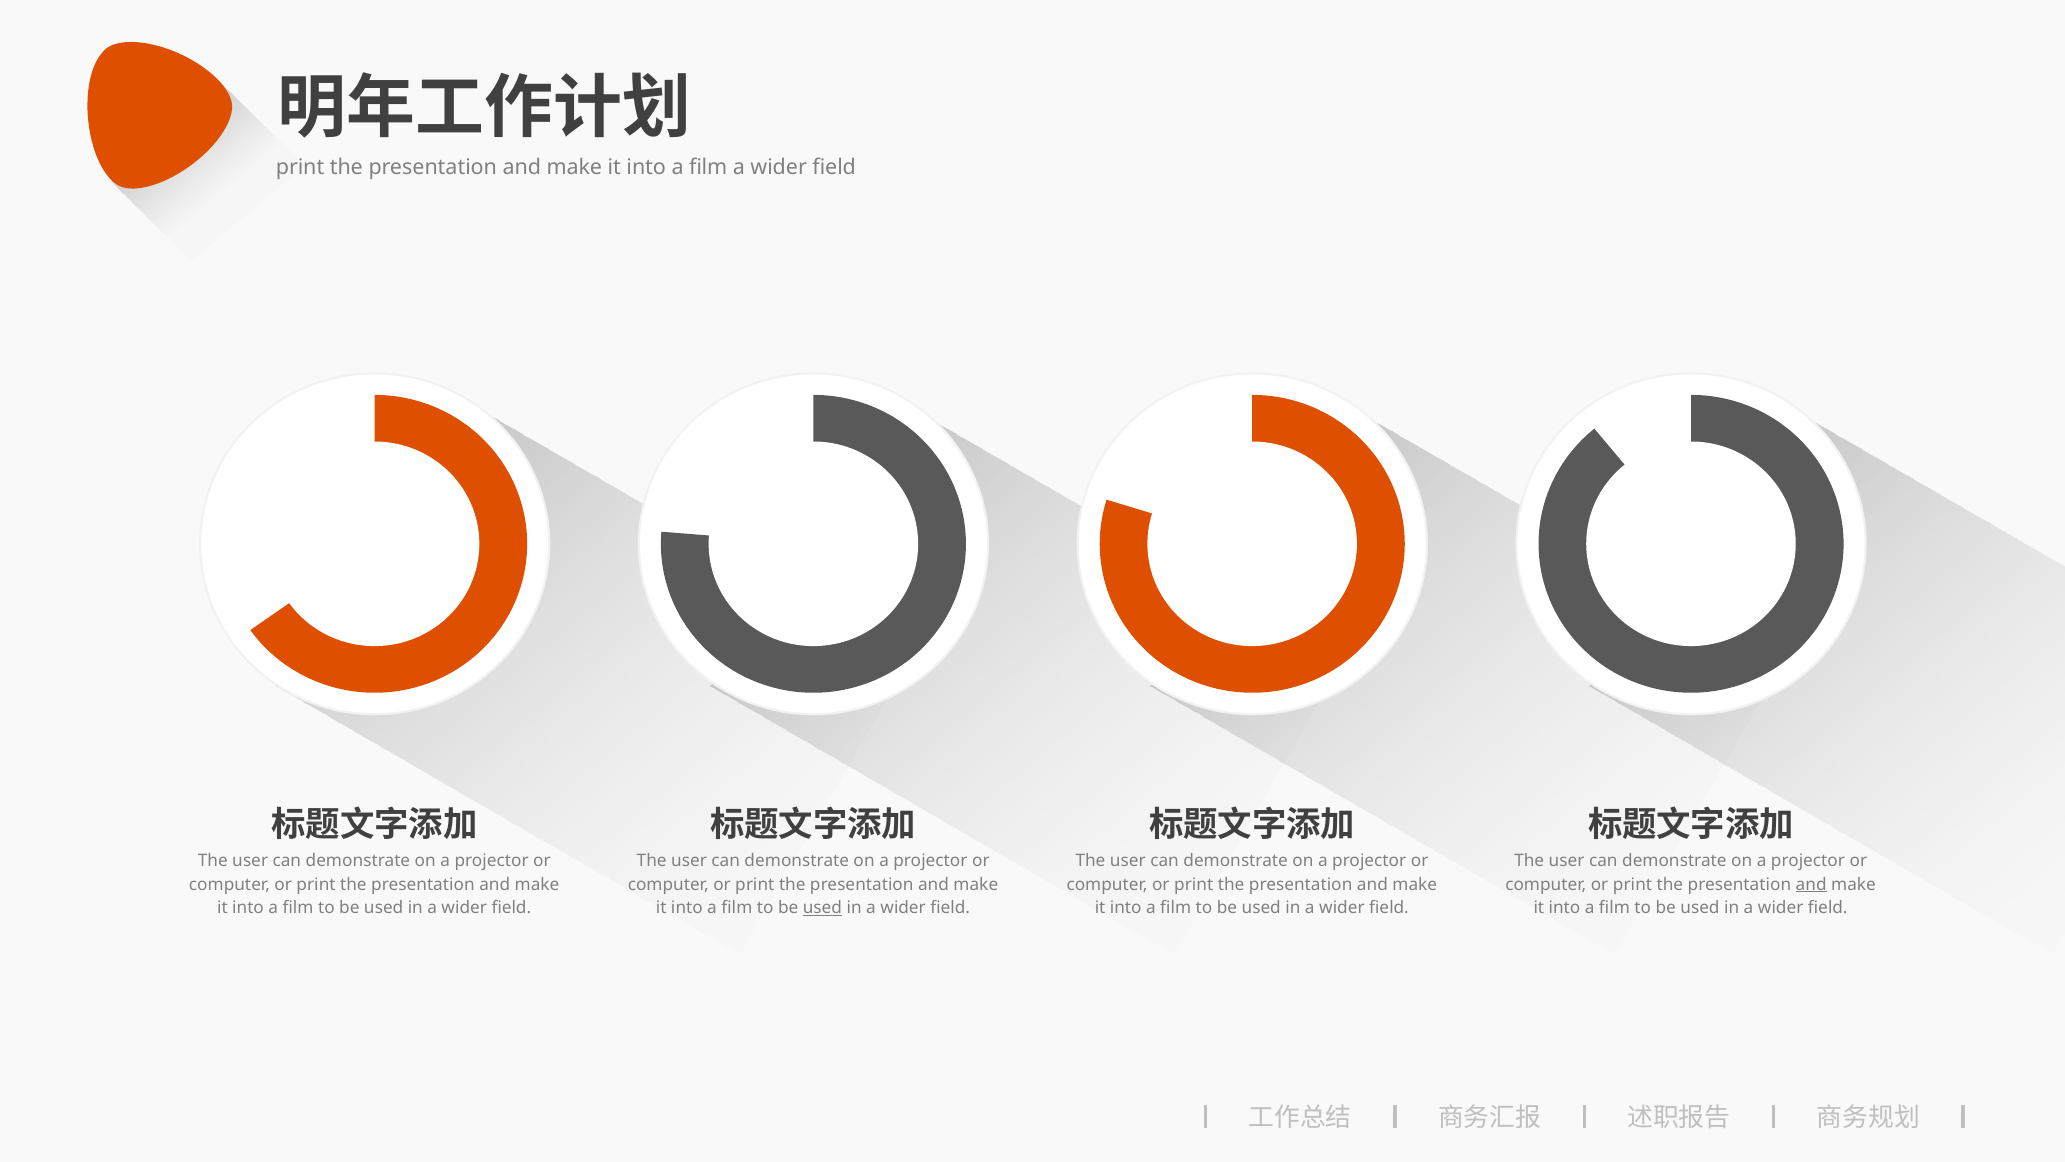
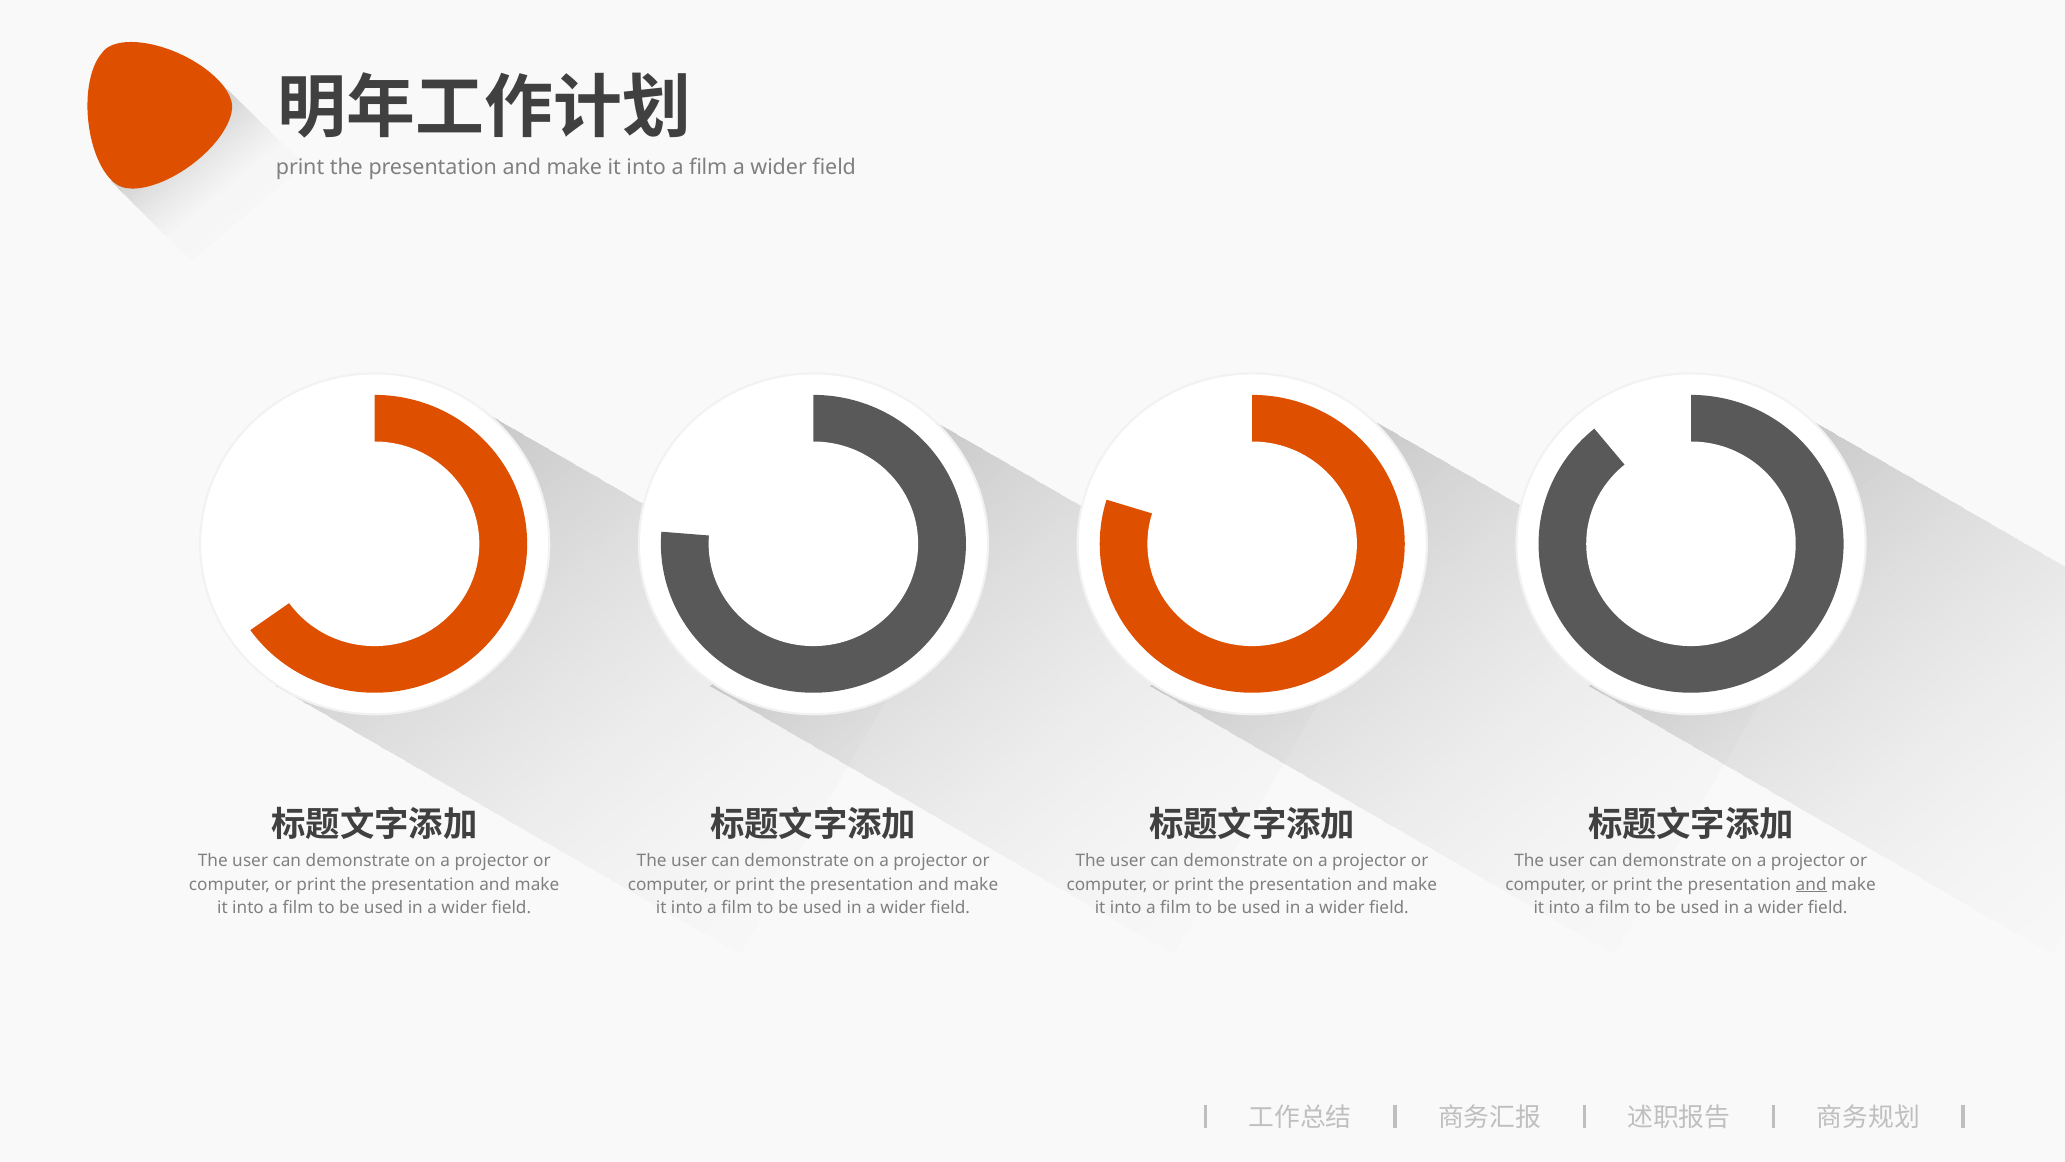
used at (822, 908) underline: present -> none
